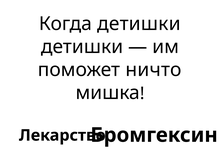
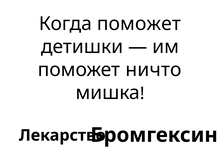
Когда детишки: детишки -> поможет
